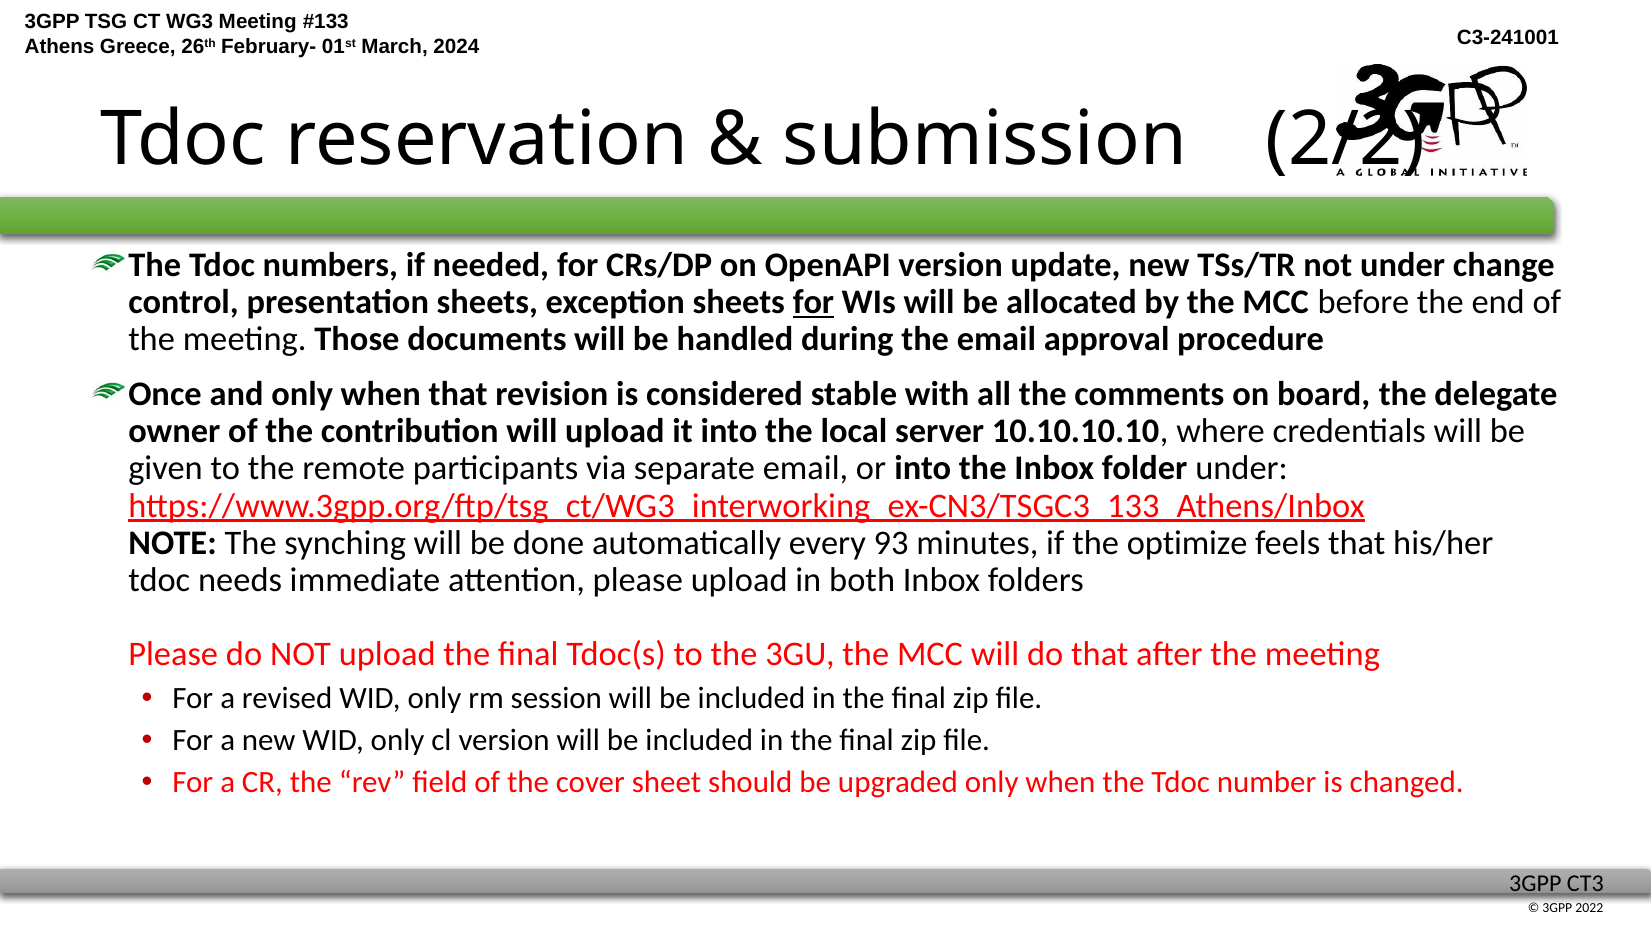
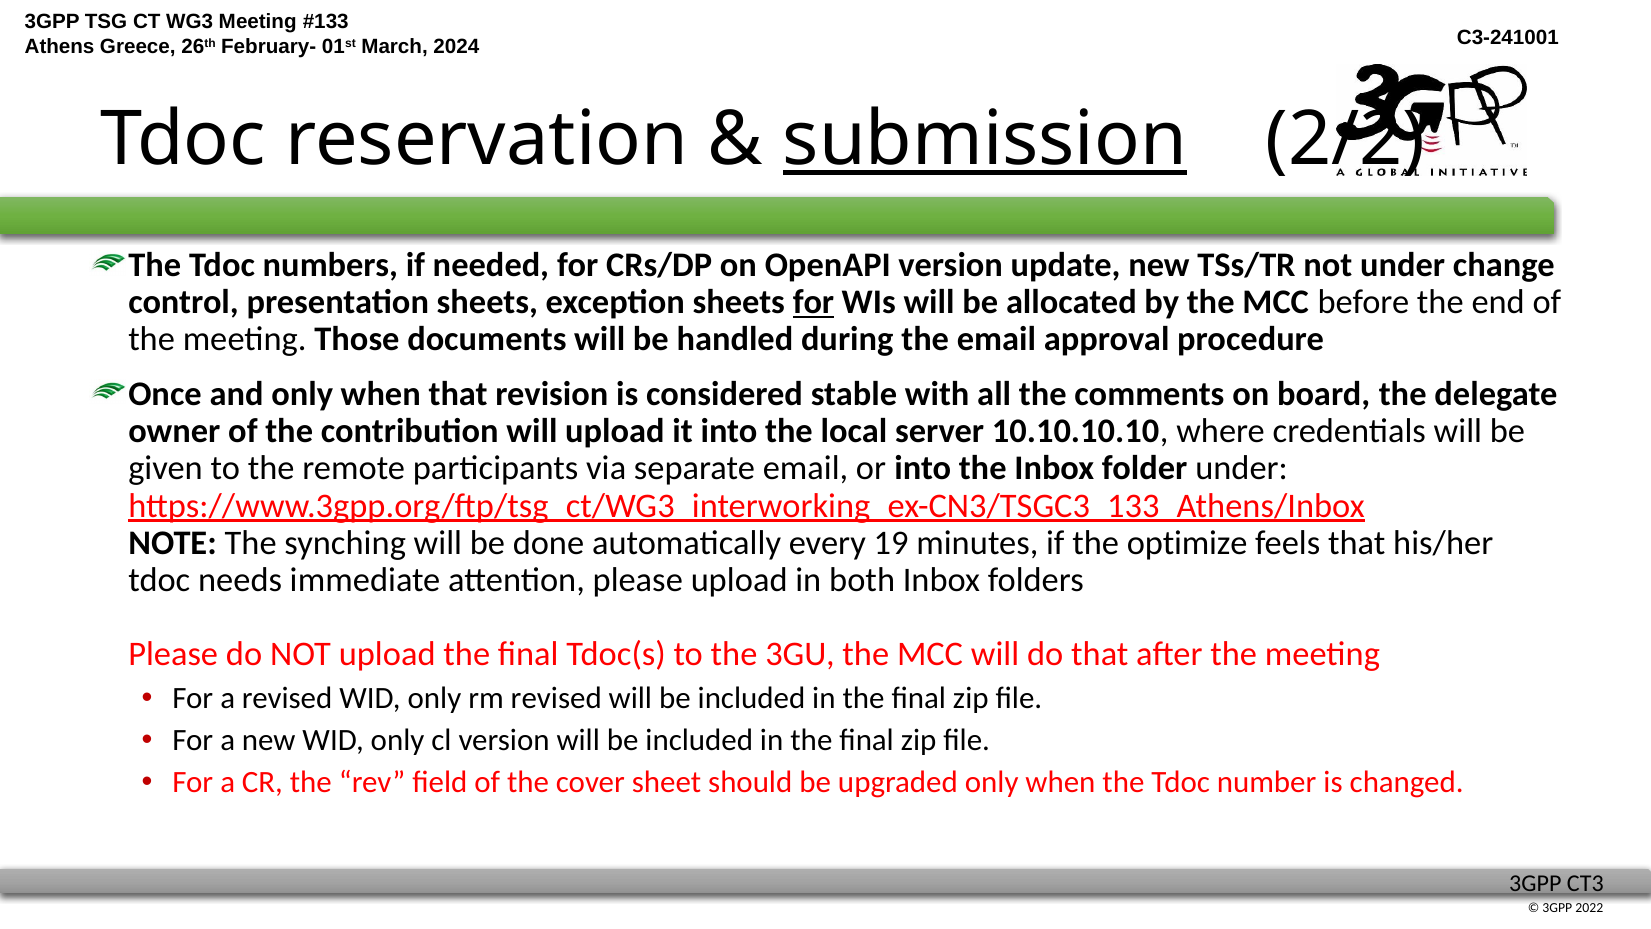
submission underline: none -> present
93: 93 -> 19
rm session: session -> revised
